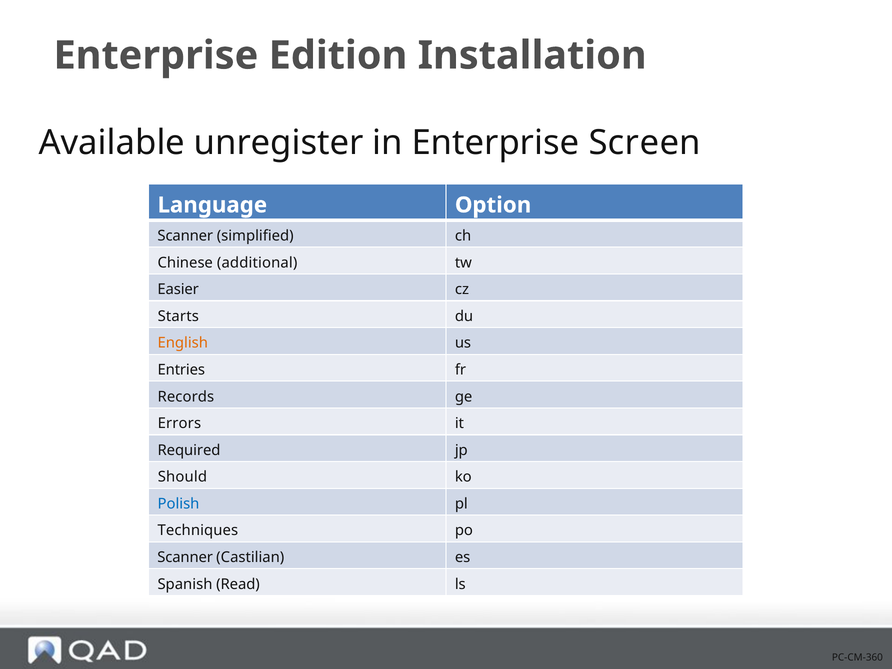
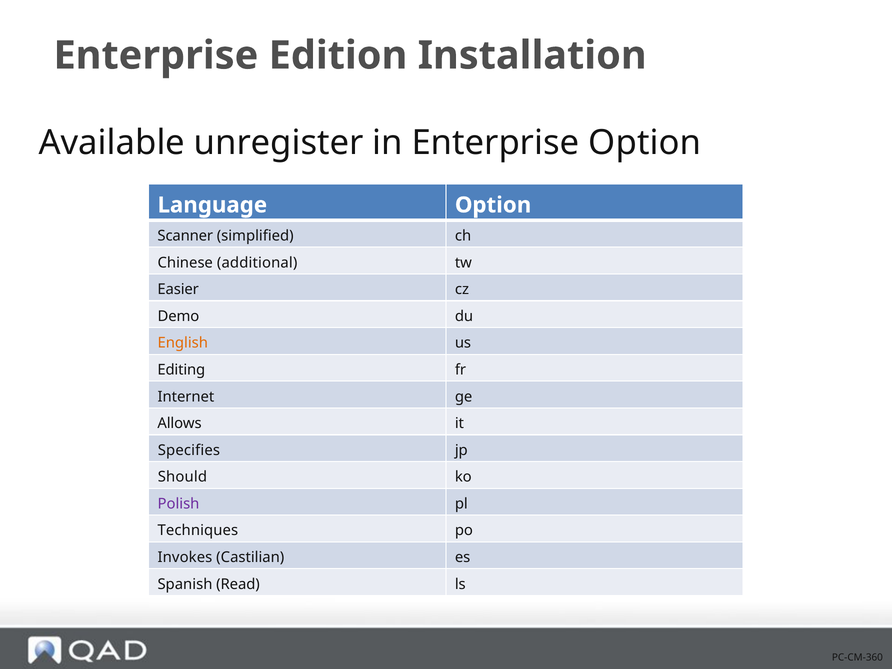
Enterprise Screen: Screen -> Option
Starts: Starts -> Demo
Entries: Entries -> Editing
Records: Records -> Internet
Errors: Errors -> Allows
Required: Required -> Specifies
Polish colour: blue -> purple
Scanner at (185, 557): Scanner -> Invokes
